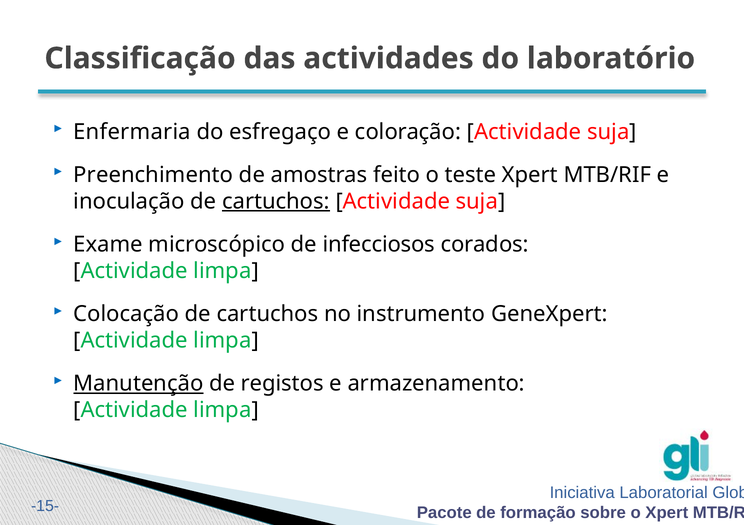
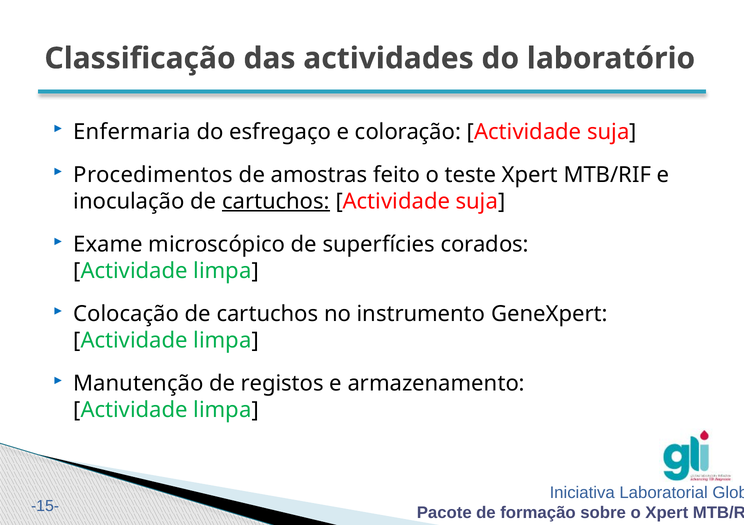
Preenchimento: Preenchimento -> Procedimentos
infecciosos: infecciosos -> superfícies
Manutenção underline: present -> none
